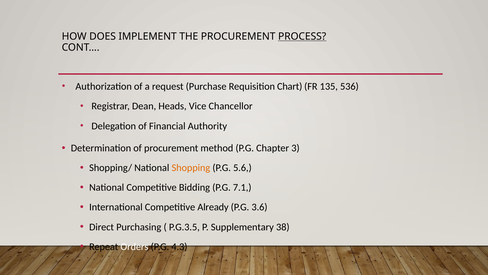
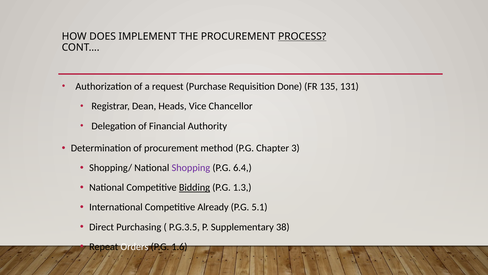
Chart: Chart -> Done
536: 536 -> 131
Shopping colour: orange -> purple
5.6: 5.6 -> 6.4
Bidding underline: none -> present
7.1: 7.1 -> 1.3
3.6: 3.6 -> 5.1
4.3: 4.3 -> 1.6
